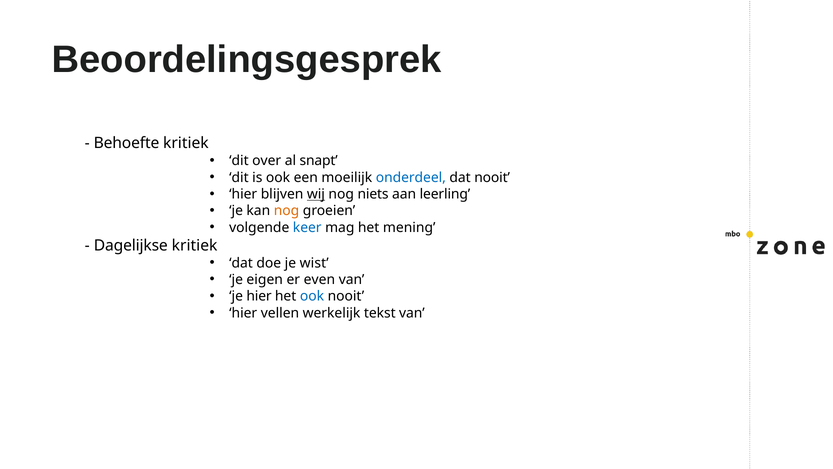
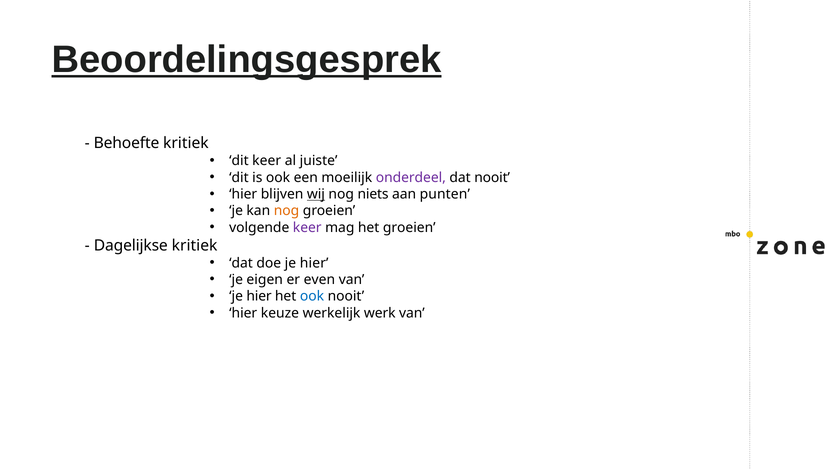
Beoordelingsgesprek underline: none -> present
dit over: over -> keer
snapt: snapt -> juiste
onderdeel colour: blue -> purple
leerling: leerling -> punten
keer at (307, 227) colour: blue -> purple
het mening: mening -> groeien
doe je wist: wist -> hier
vellen: vellen -> keuze
tekst: tekst -> werk
